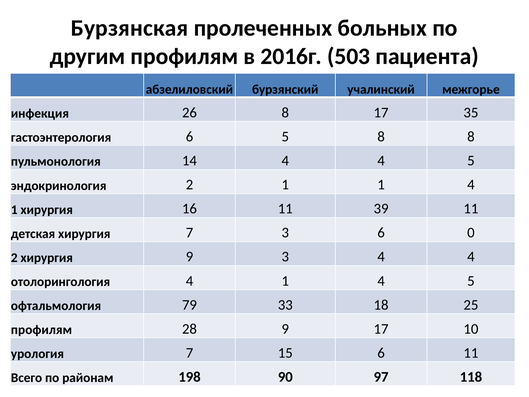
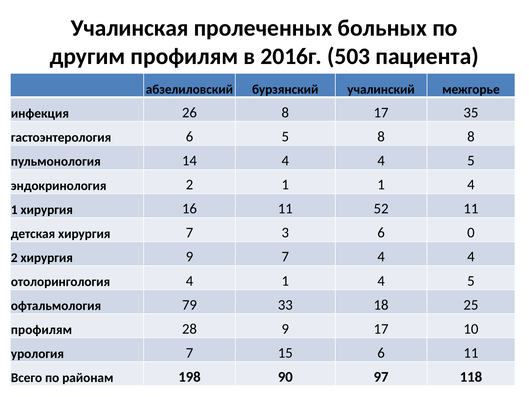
Бурзянская: Бурзянская -> Учалинская
39: 39 -> 52
9 3: 3 -> 7
